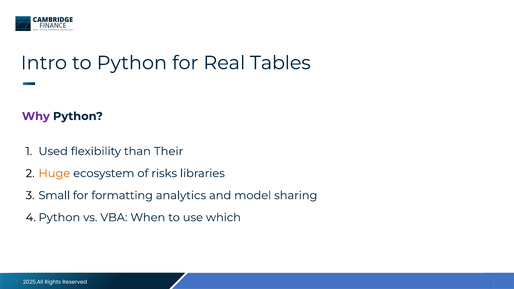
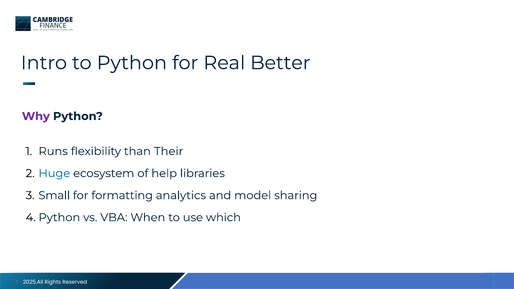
Tables: Tables -> Better
Used: Used -> Runs
Huge colour: orange -> blue
risks: risks -> help
